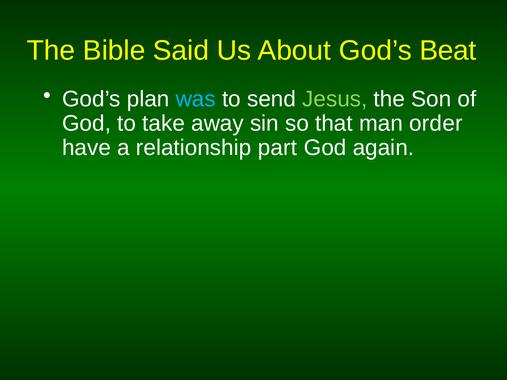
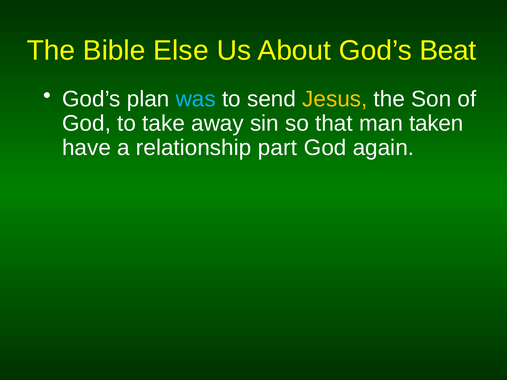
Said: Said -> Else
Jesus colour: light green -> yellow
order: order -> taken
